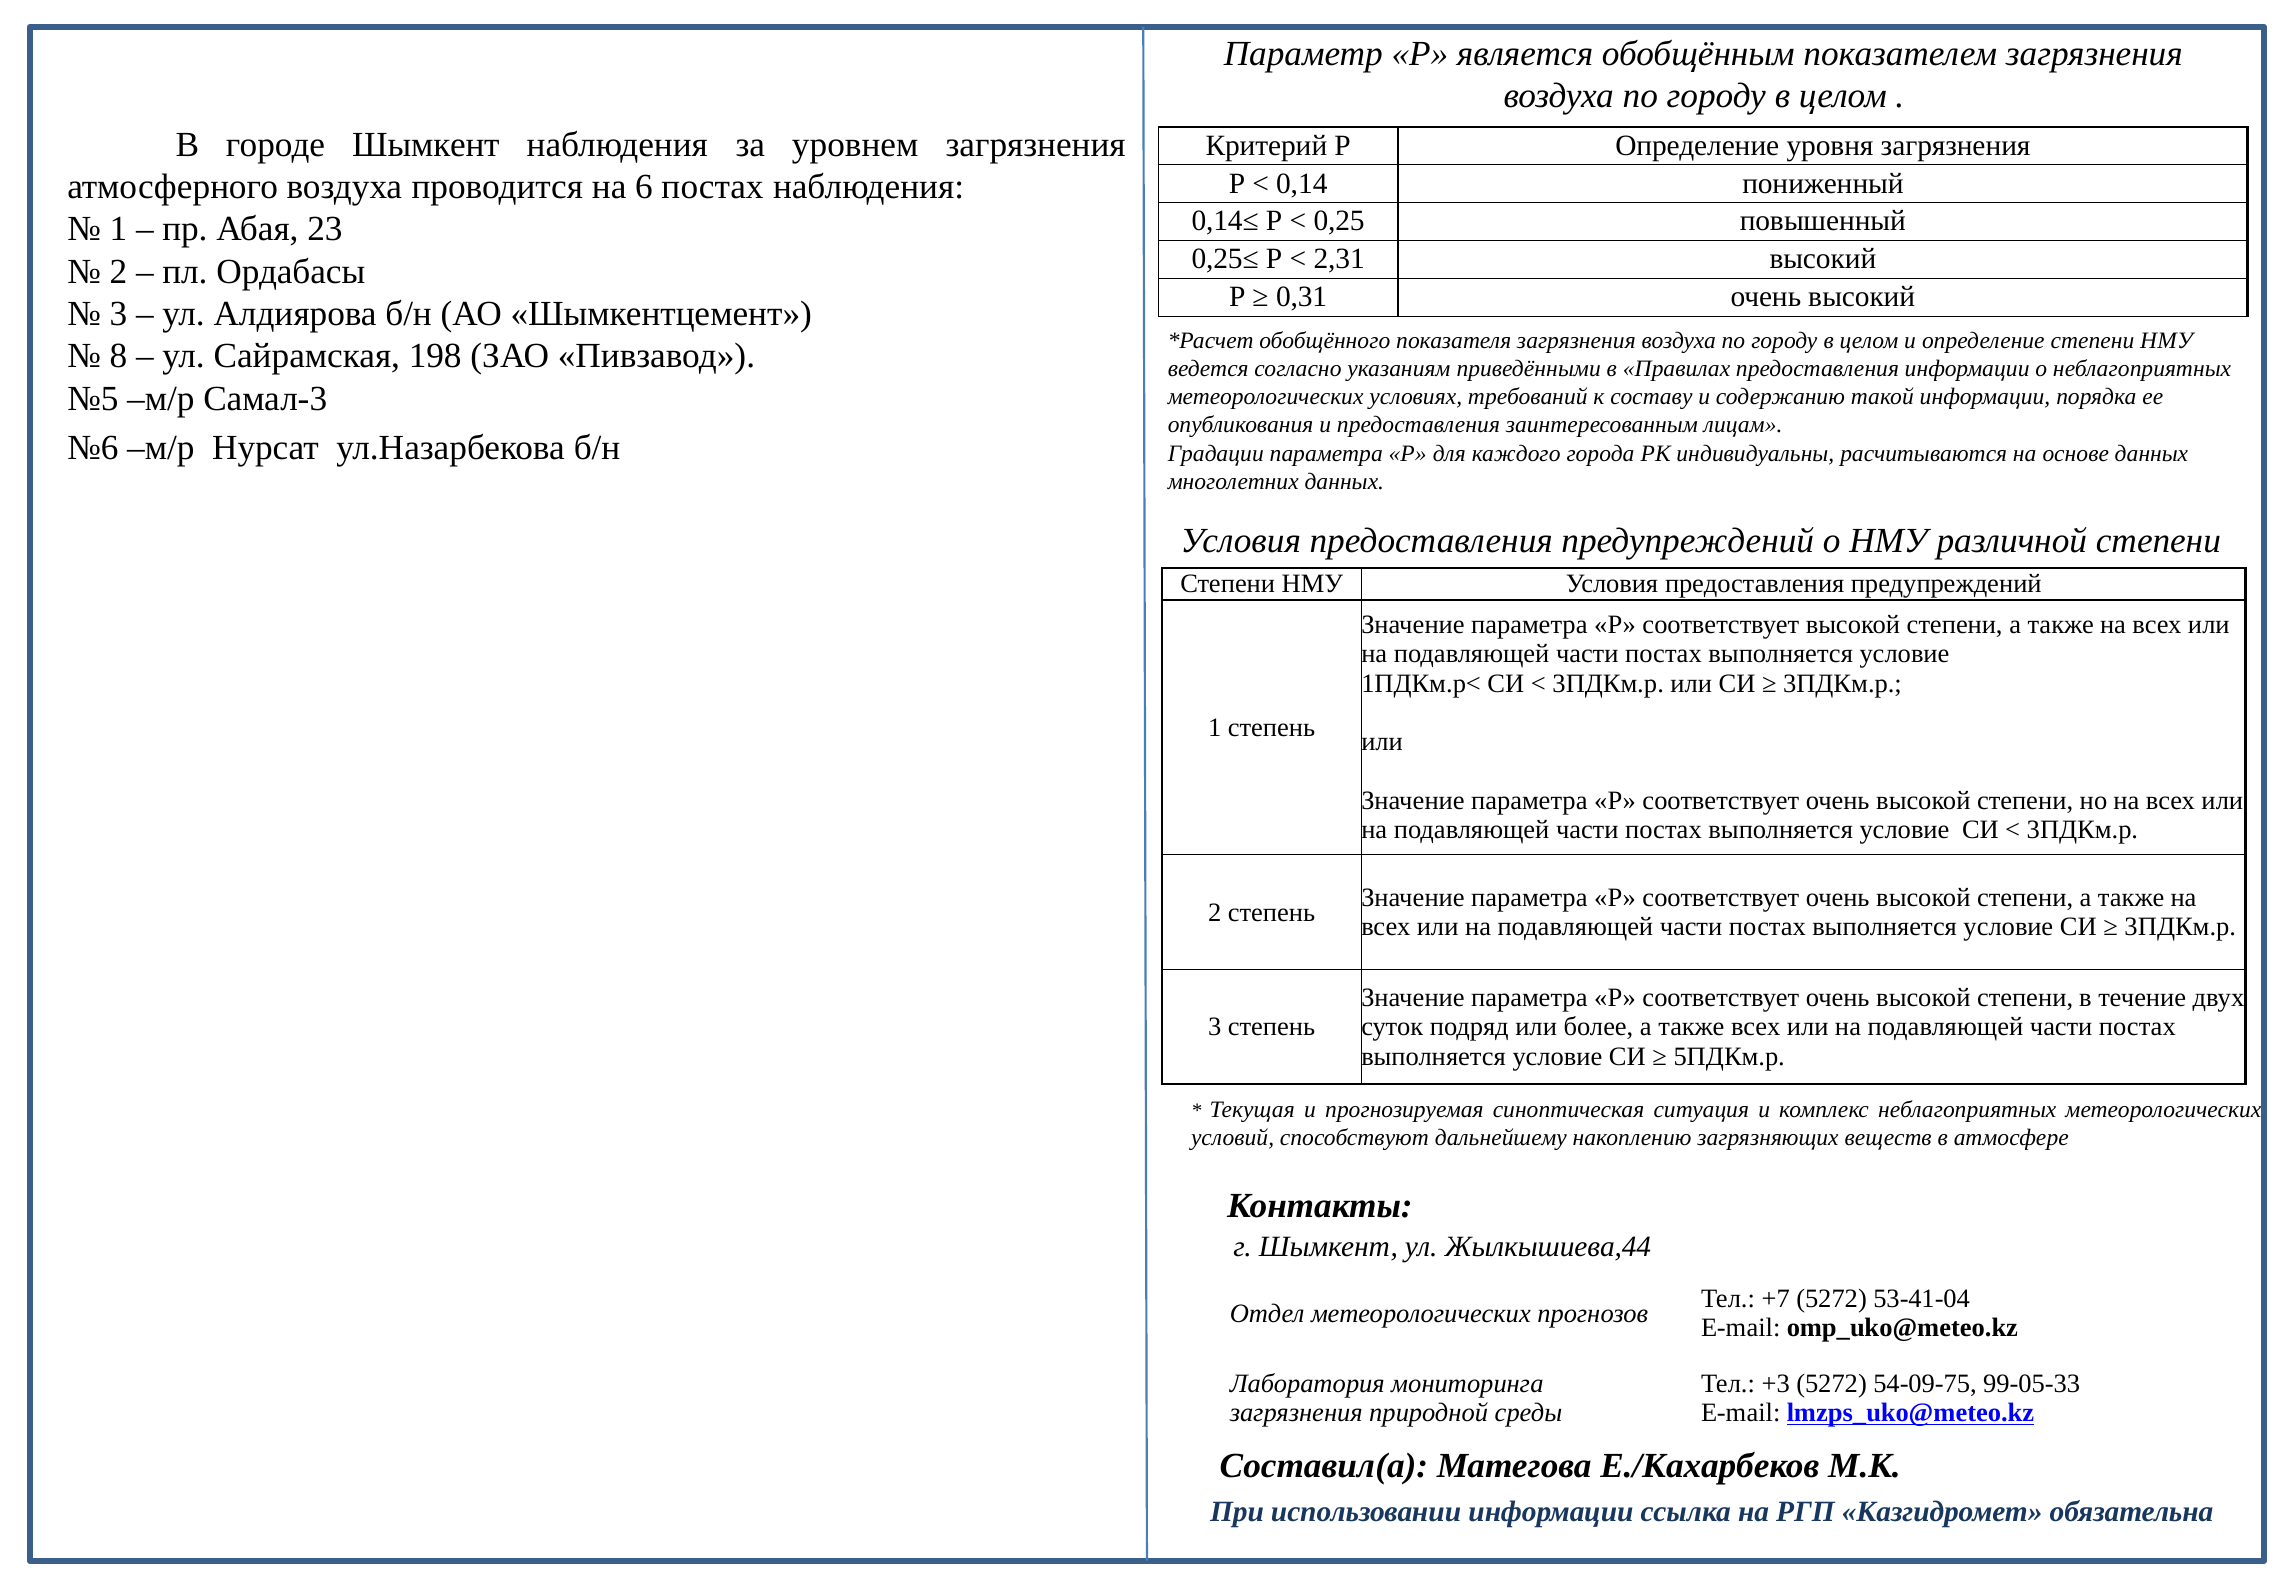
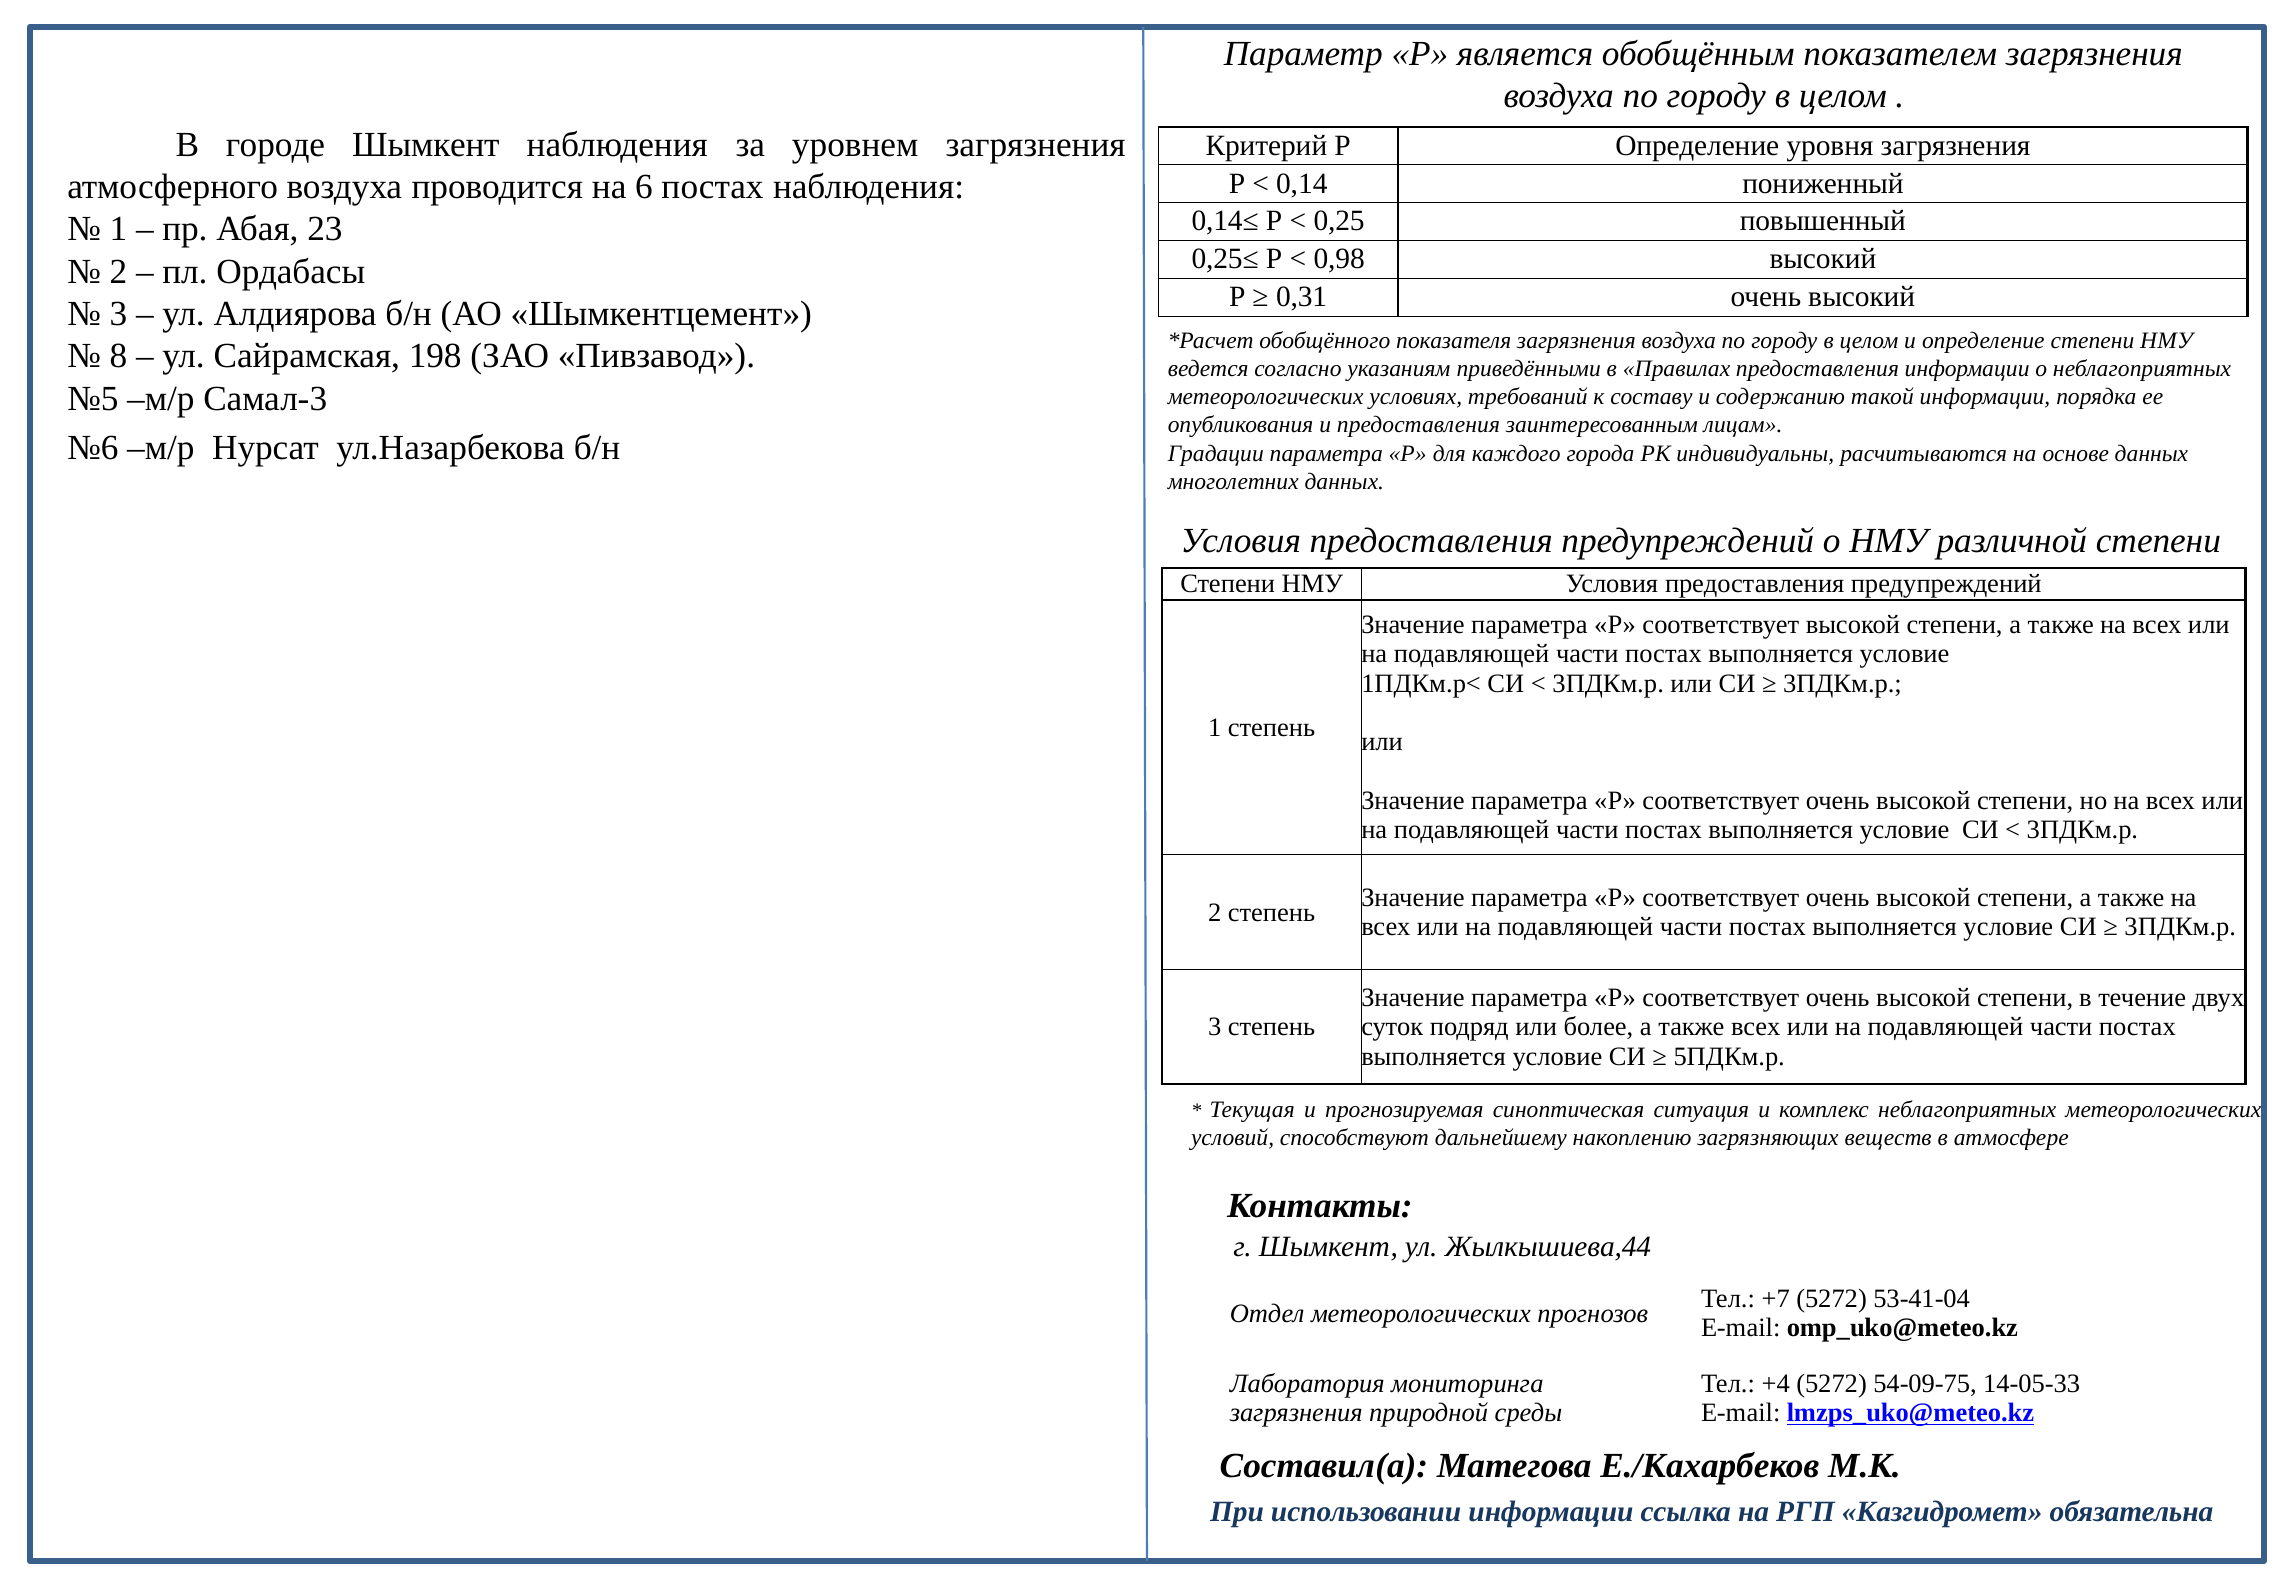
2,31: 2,31 -> 0,98
+3: +3 -> +4
99-05-33: 99-05-33 -> 14-05-33
